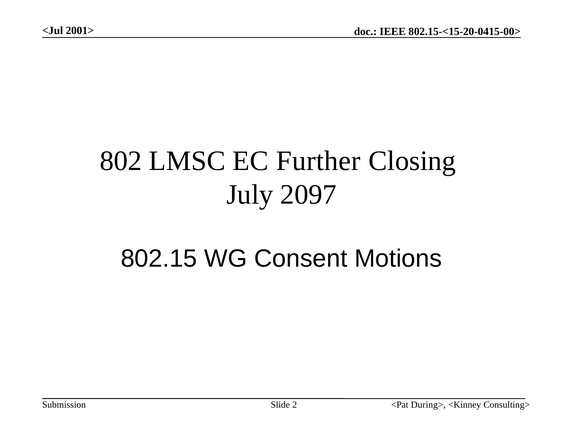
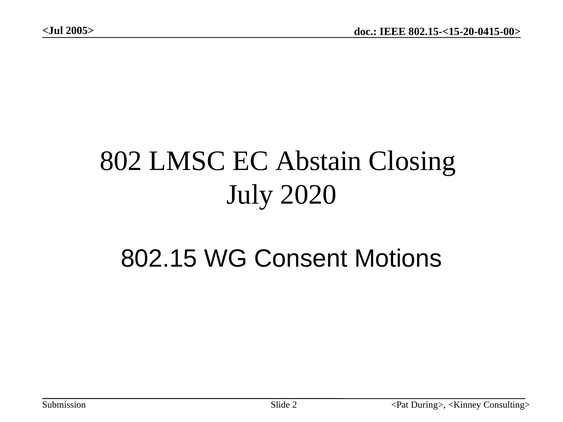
2001>: 2001> -> 2005>
Further: Further -> Abstain
2097: 2097 -> 2020
